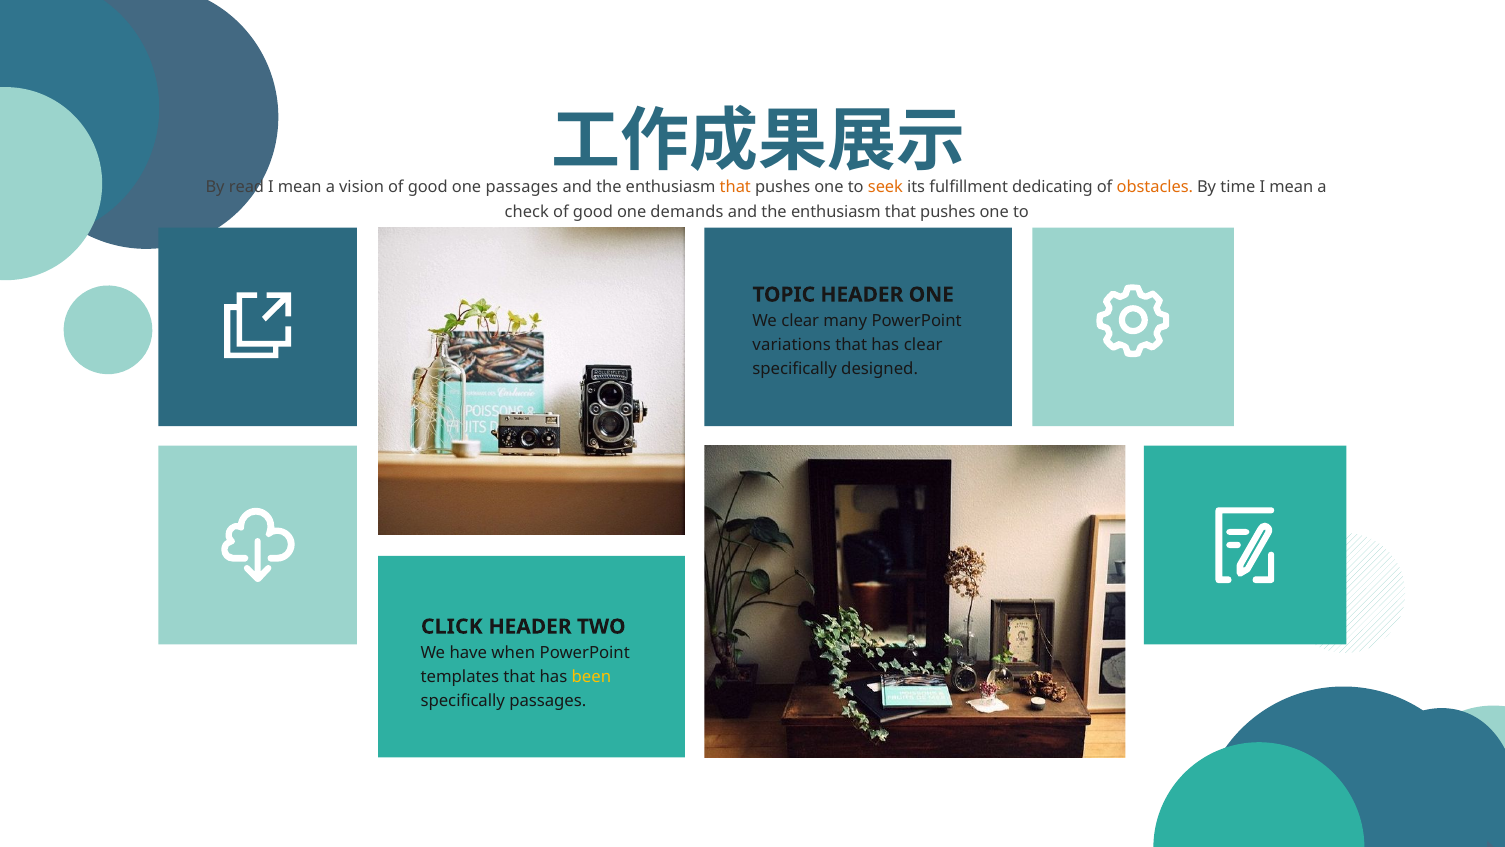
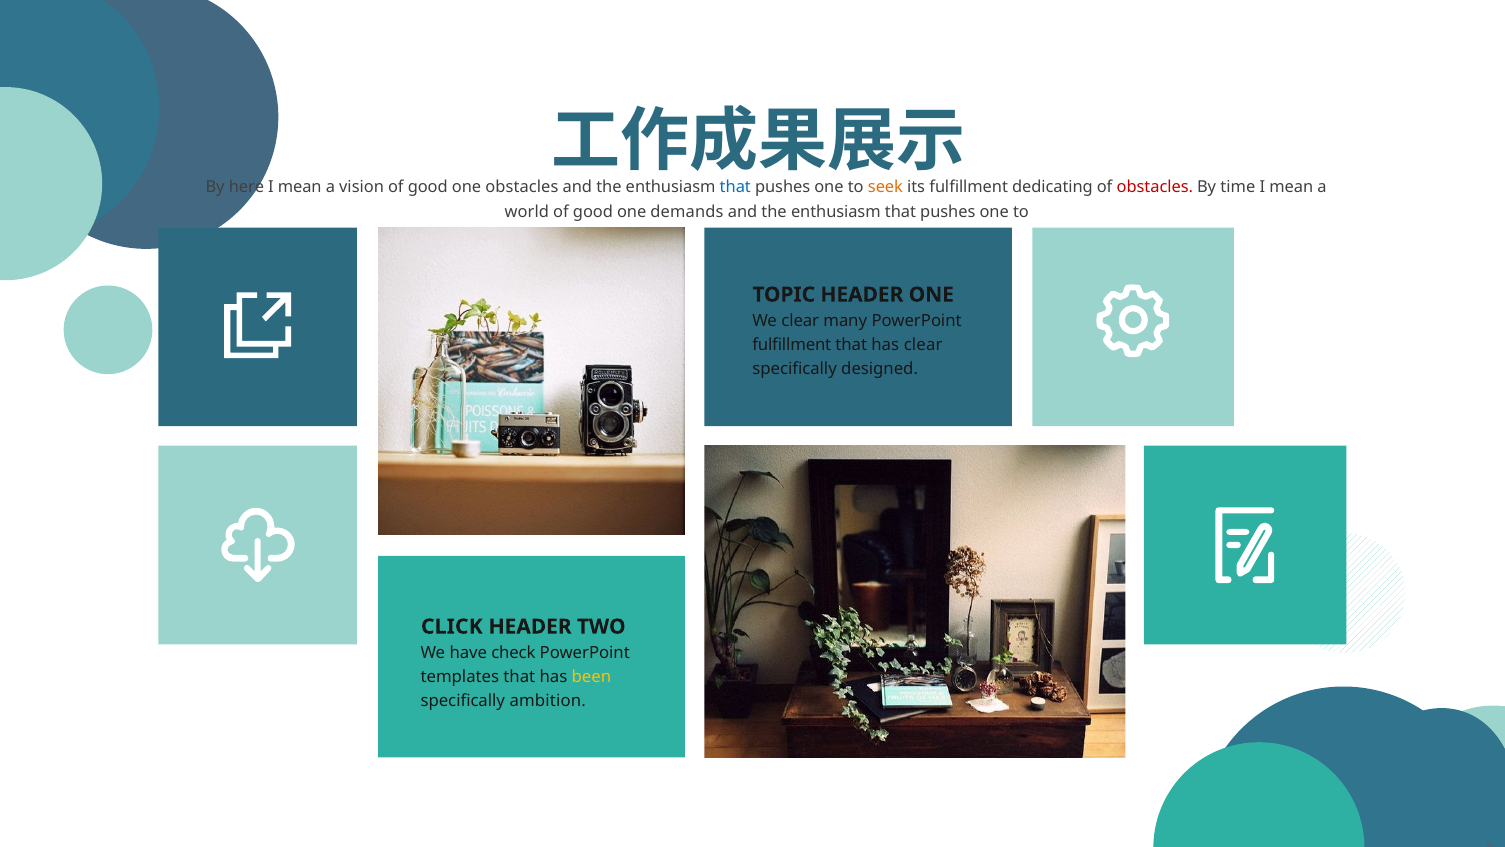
read: read -> here
one passages: passages -> obstacles
that at (735, 187) colour: orange -> blue
obstacles at (1155, 187) colour: orange -> red
check: check -> world
variations at (792, 345): variations -> fulfillment
when: when -> check
specifically passages: passages -> ambition
